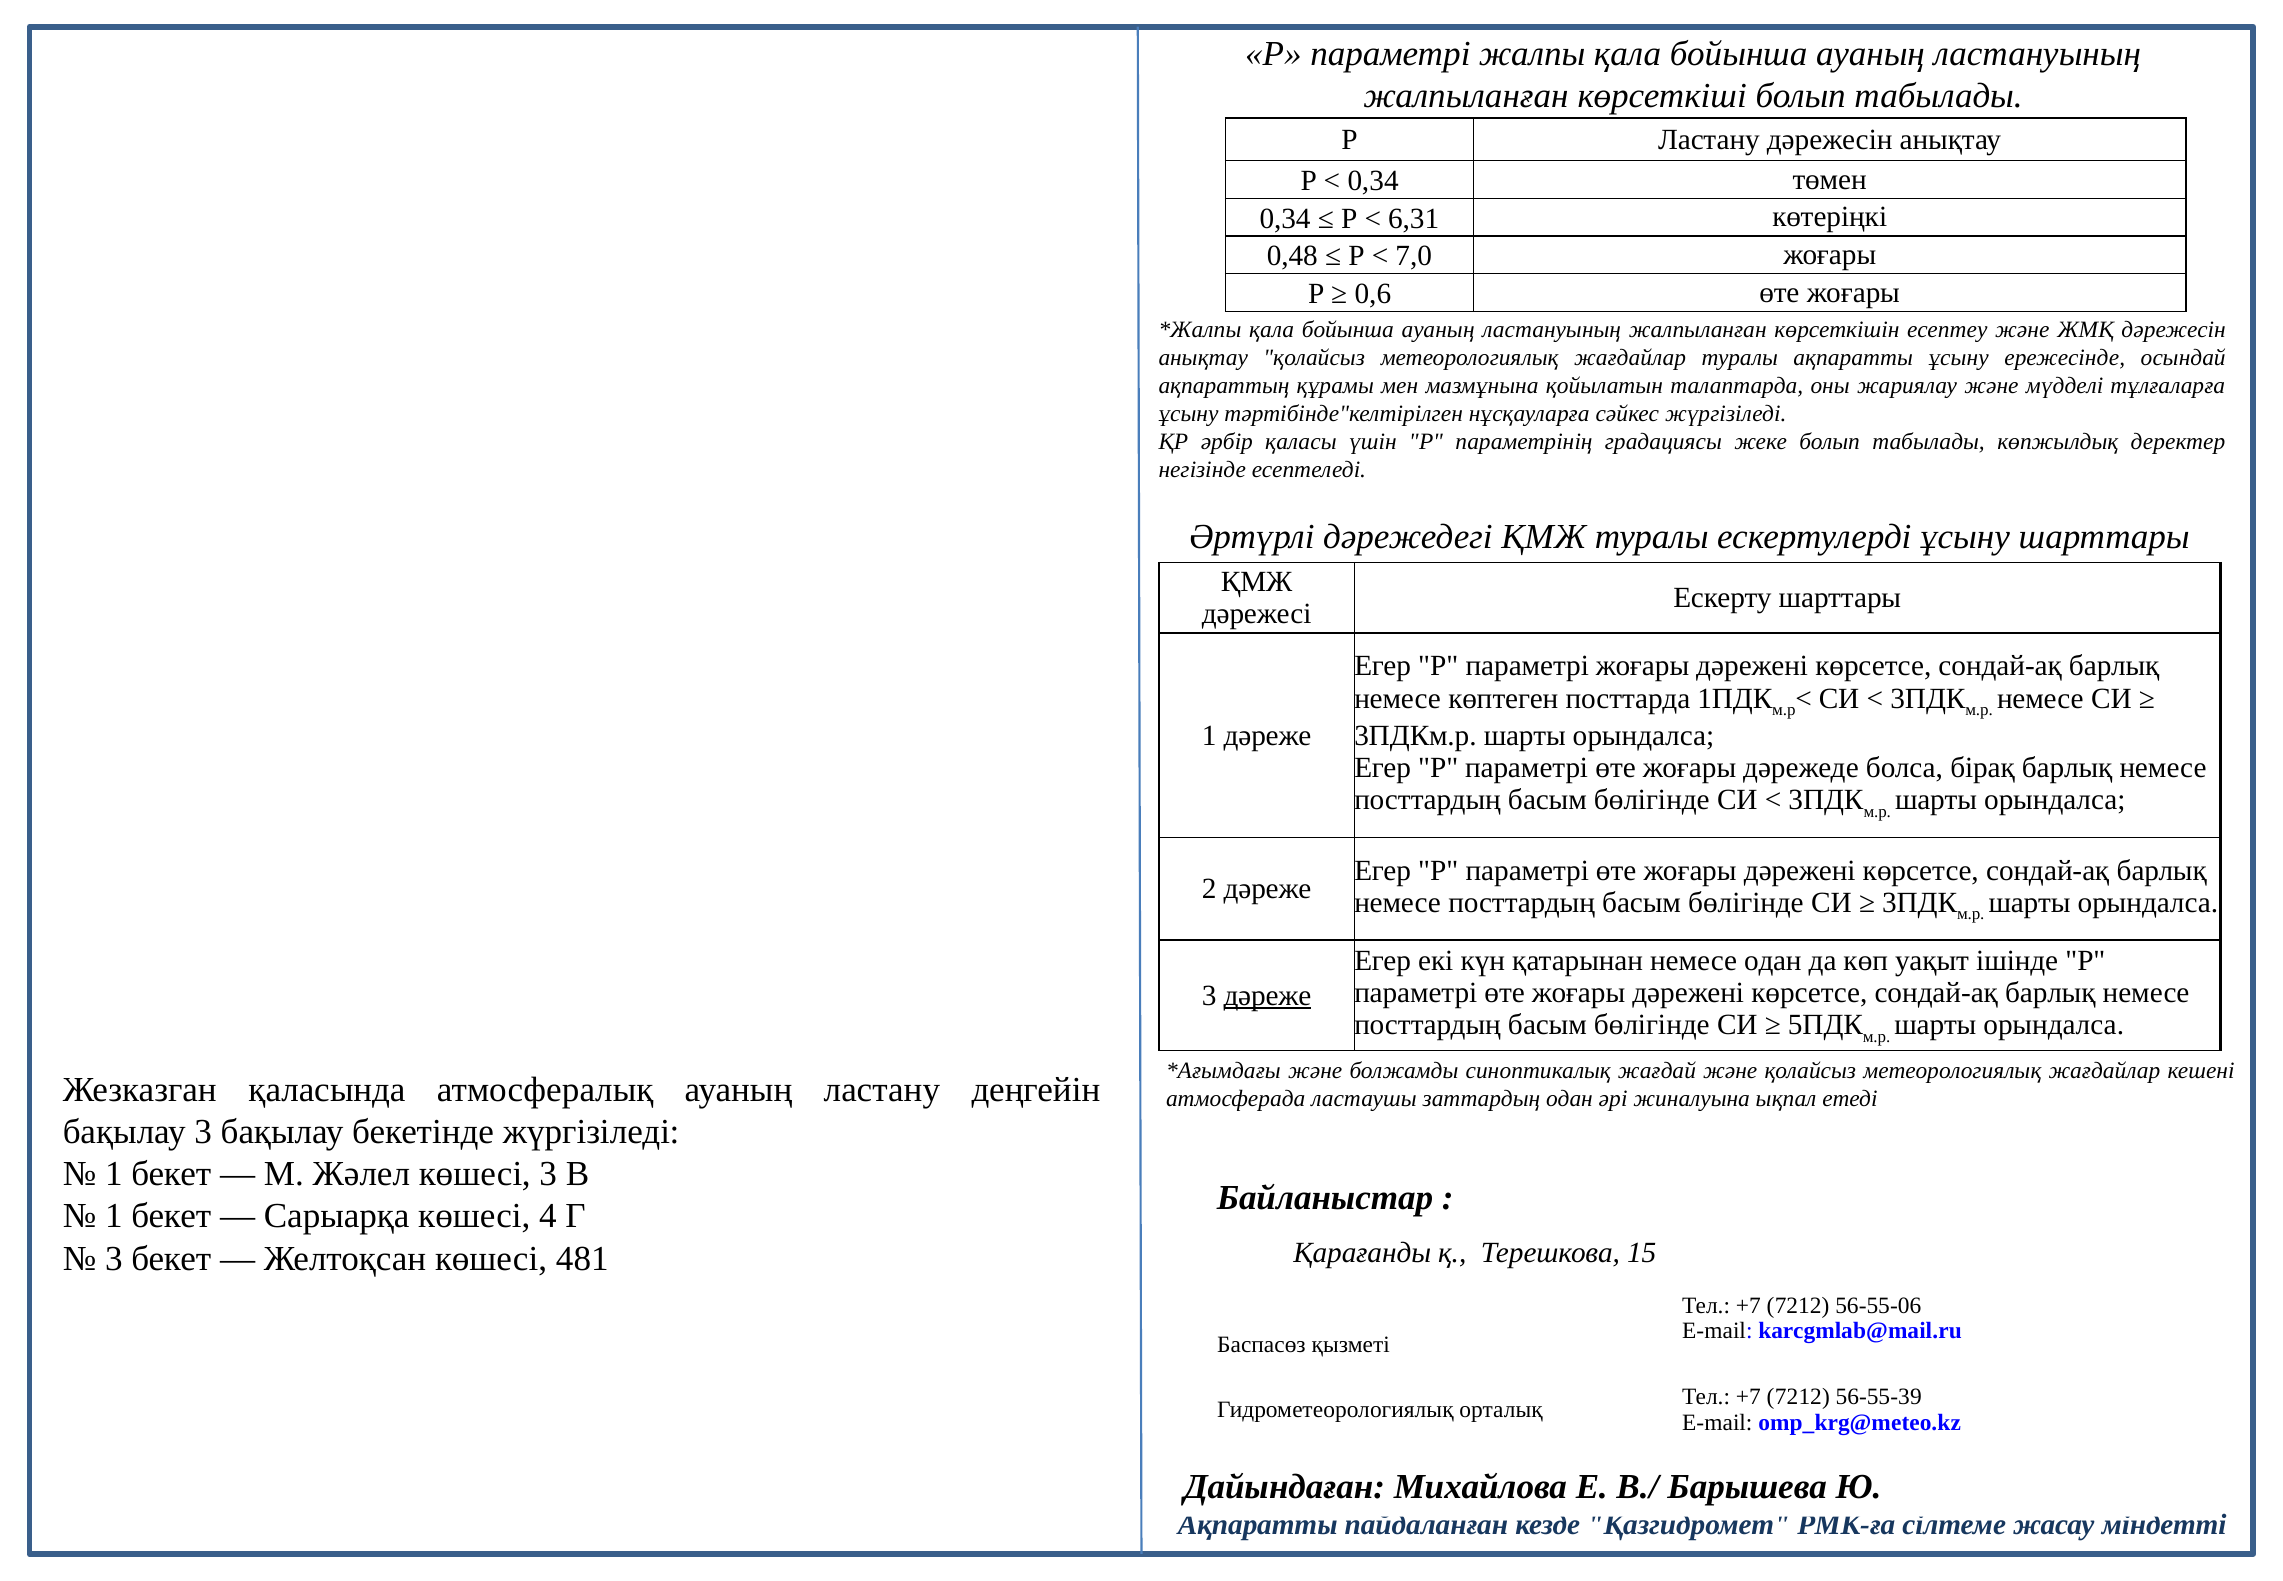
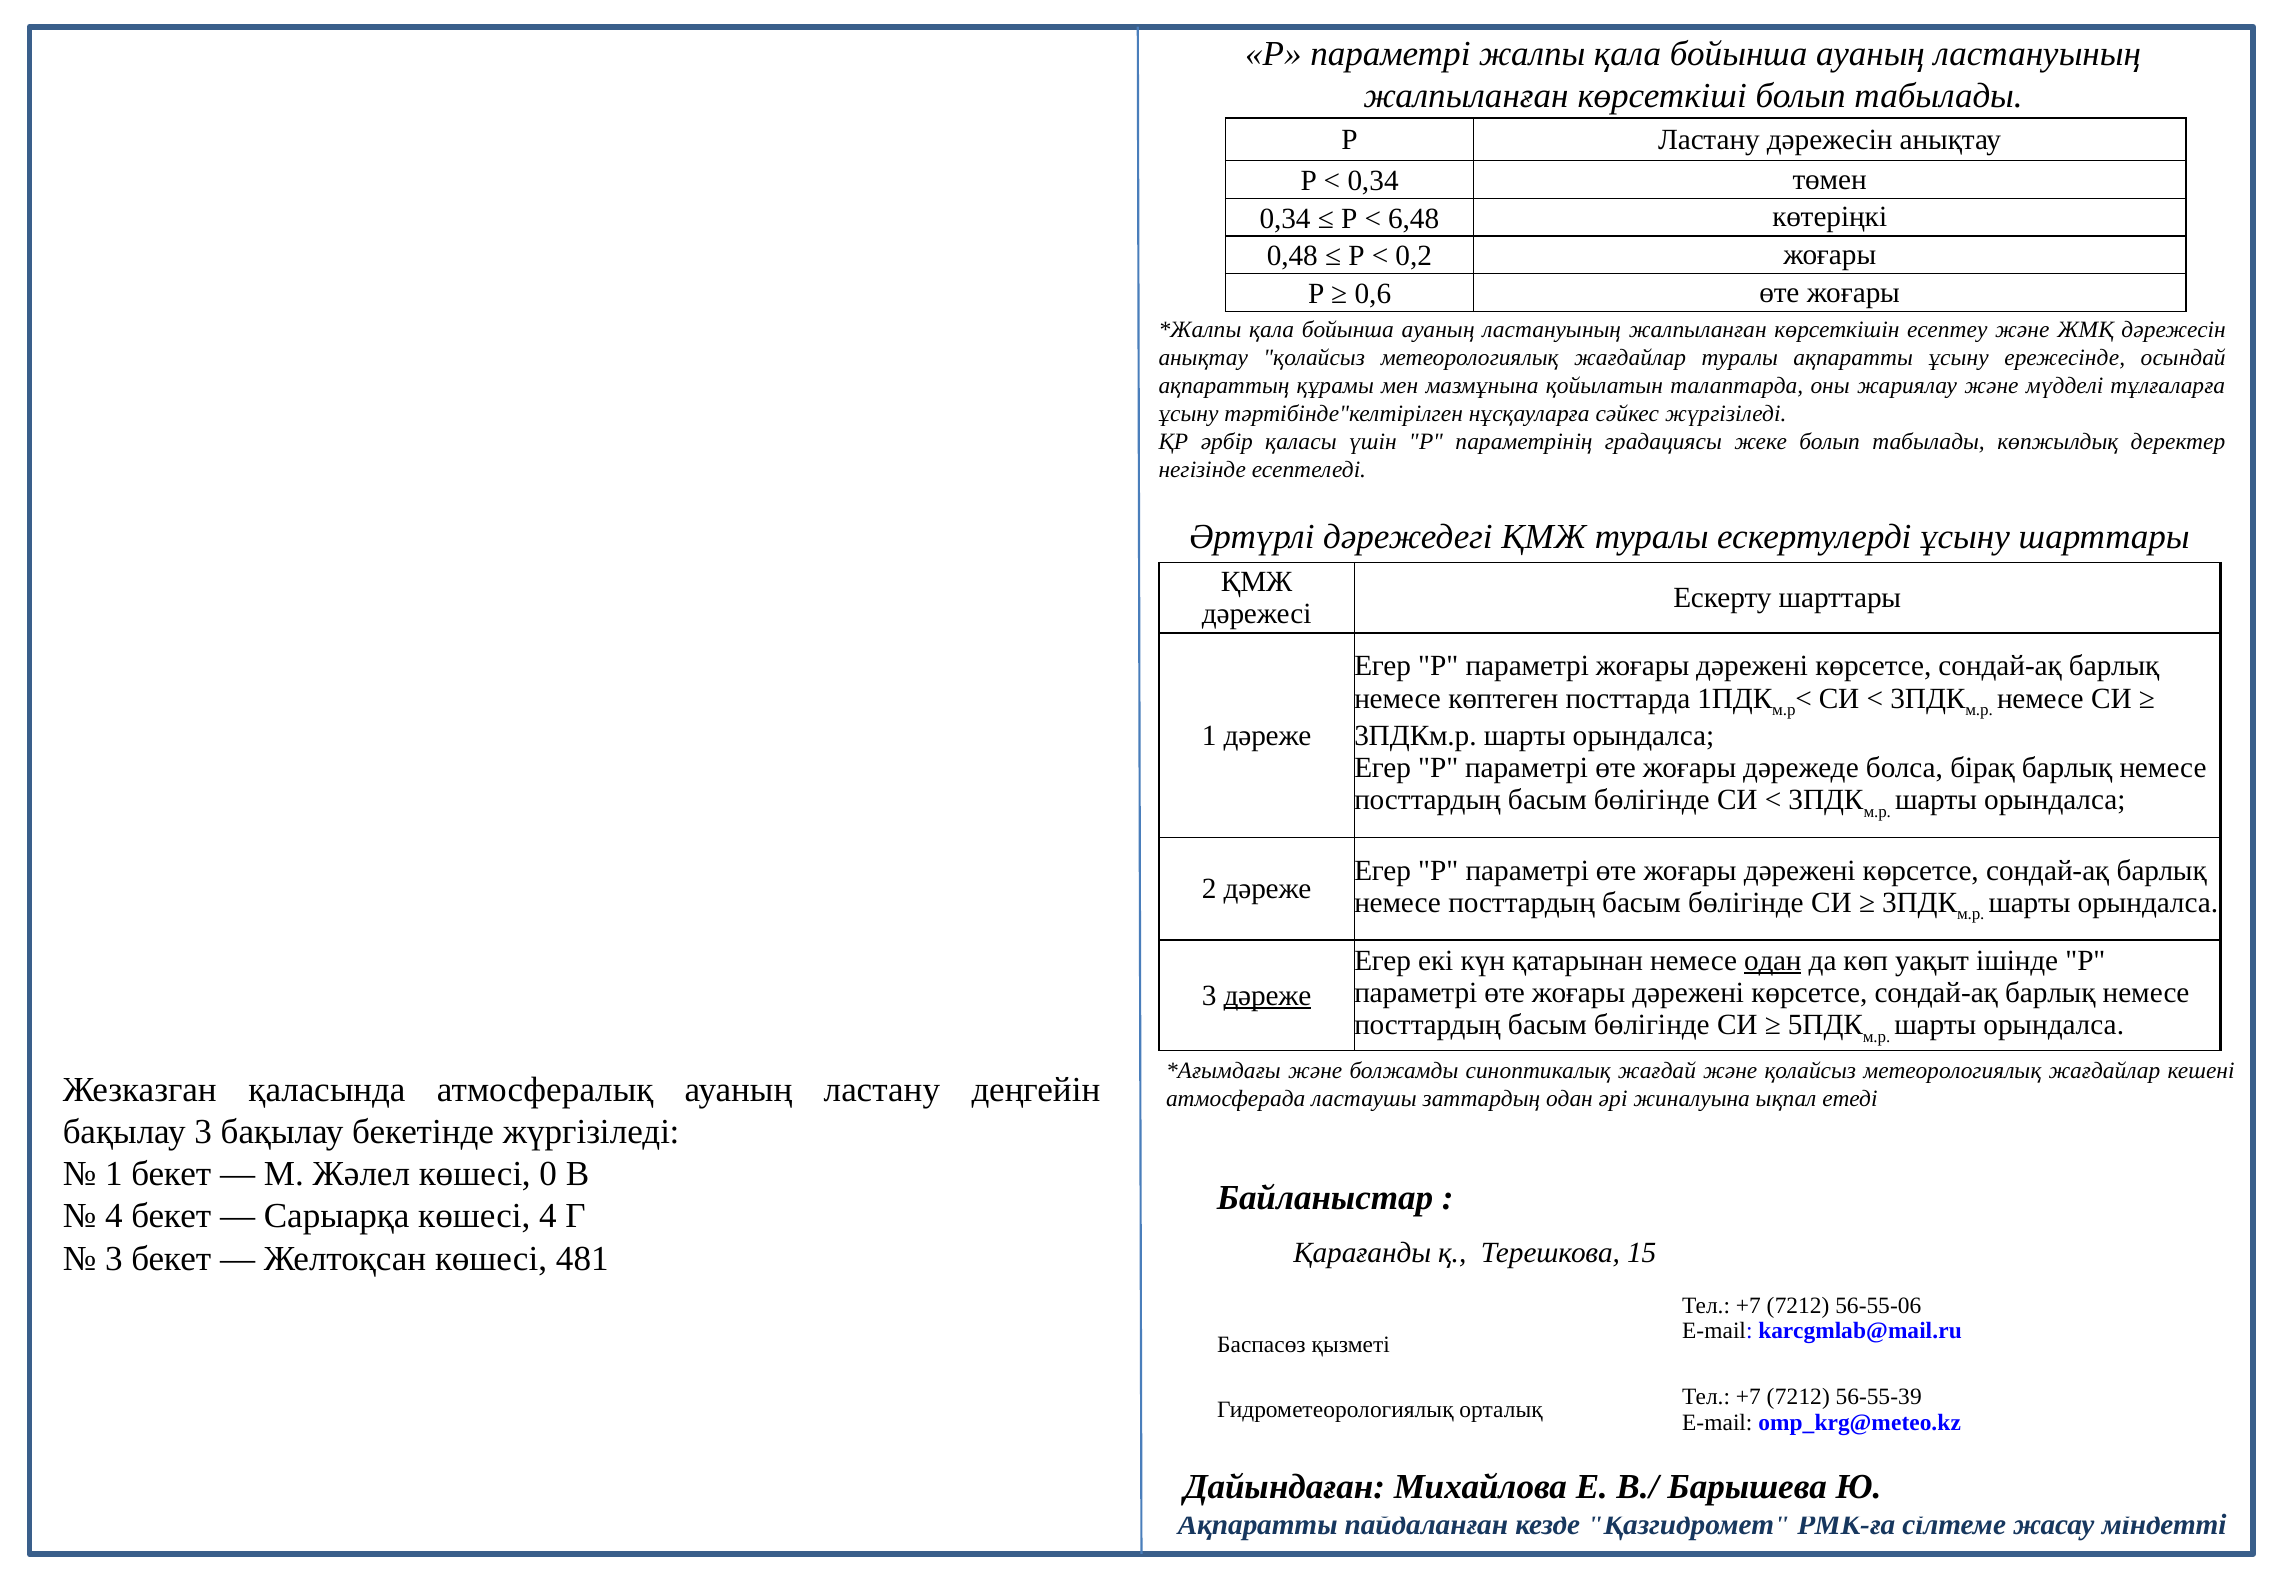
6,31: 6,31 -> 6,48
7,0: 7,0 -> 0,2
одан at (1773, 960) underline: none -> present
көшесі 3: 3 -> 0
1 at (114, 1216): 1 -> 4
